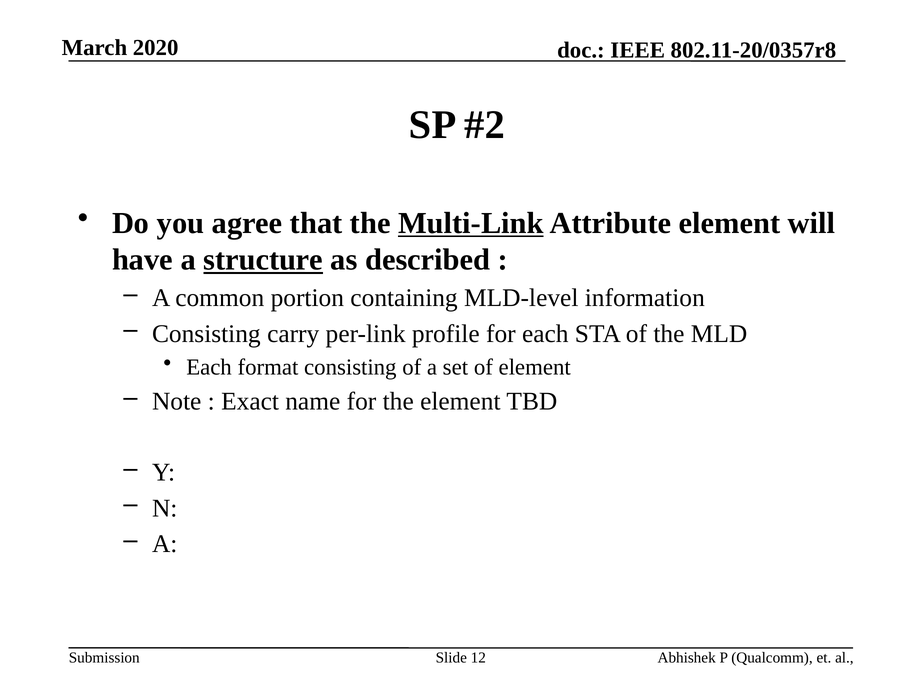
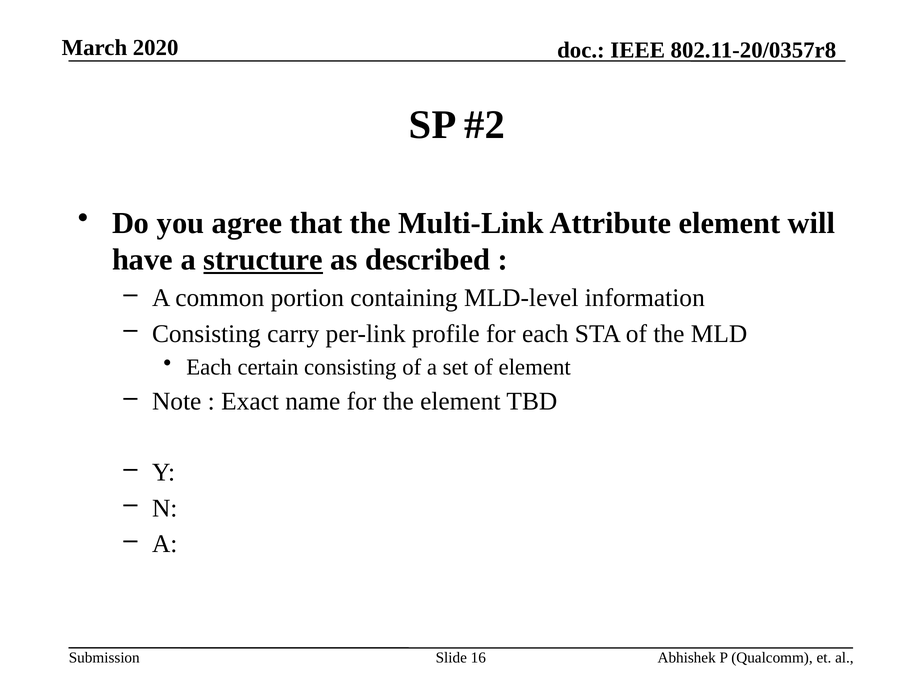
Multi-Link underline: present -> none
format: format -> certain
12: 12 -> 16
